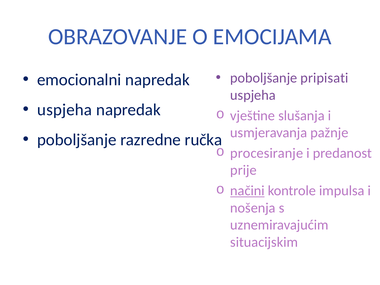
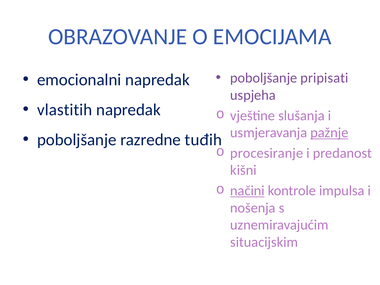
uspjeha at (65, 110): uspjeha -> vlastitih
pažnje underline: none -> present
ručka: ručka -> tuđih
prije: prije -> kišni
